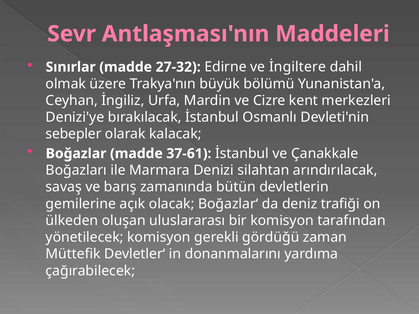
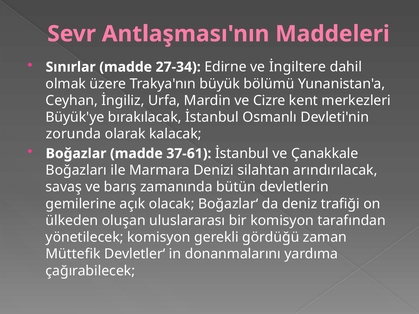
27-32: 27-32 -> 27-34
Denizi'ye: Denizi'ye -> Büyük'ye
sebepler: sebepler -> zorunda
